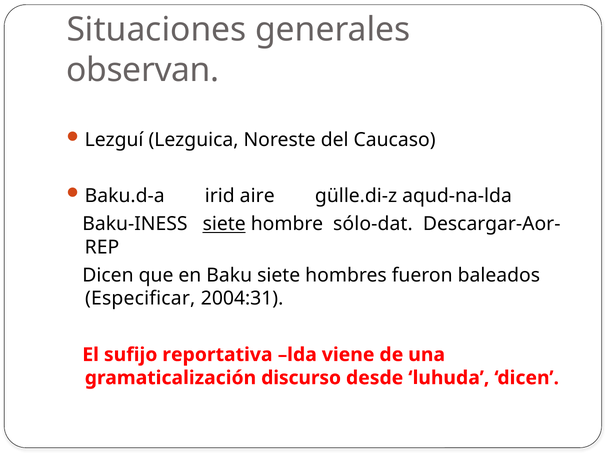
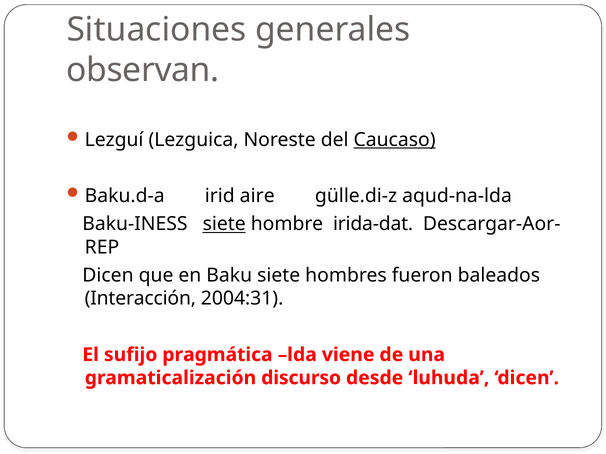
Caucaso underline: none -> present
sólo-dat: sólo-dat -> irida-dat
Especificar: Especificar -> Interacción
reportativa: reportativa -> pragmática
